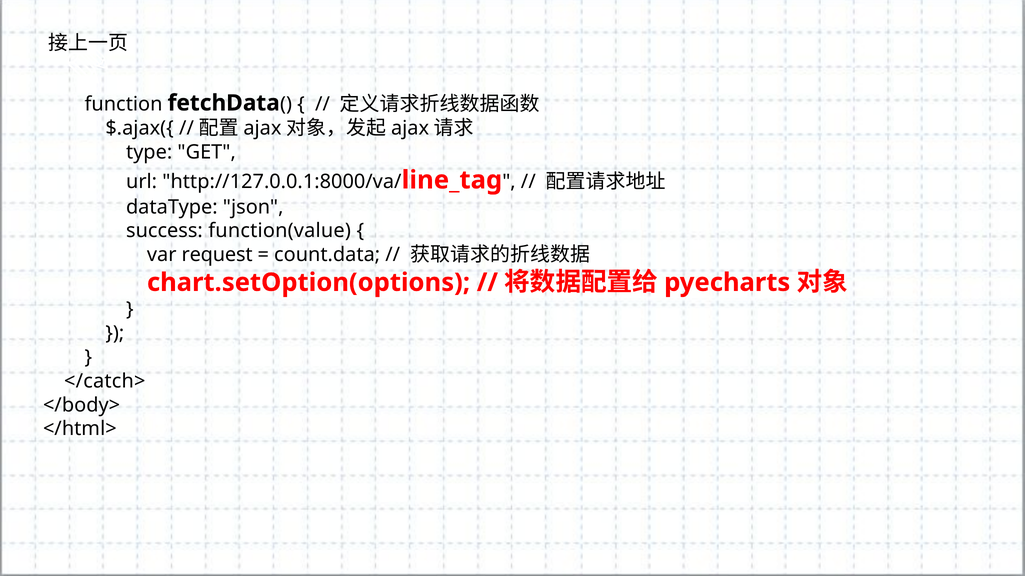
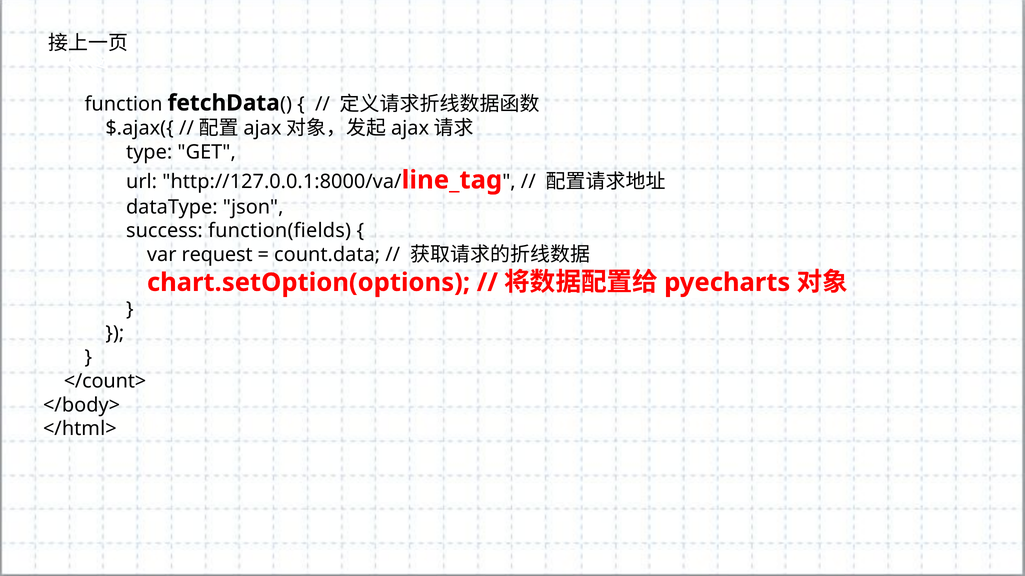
function(value: function(value -> function(fields
</catch>: </catch> -> </count>
